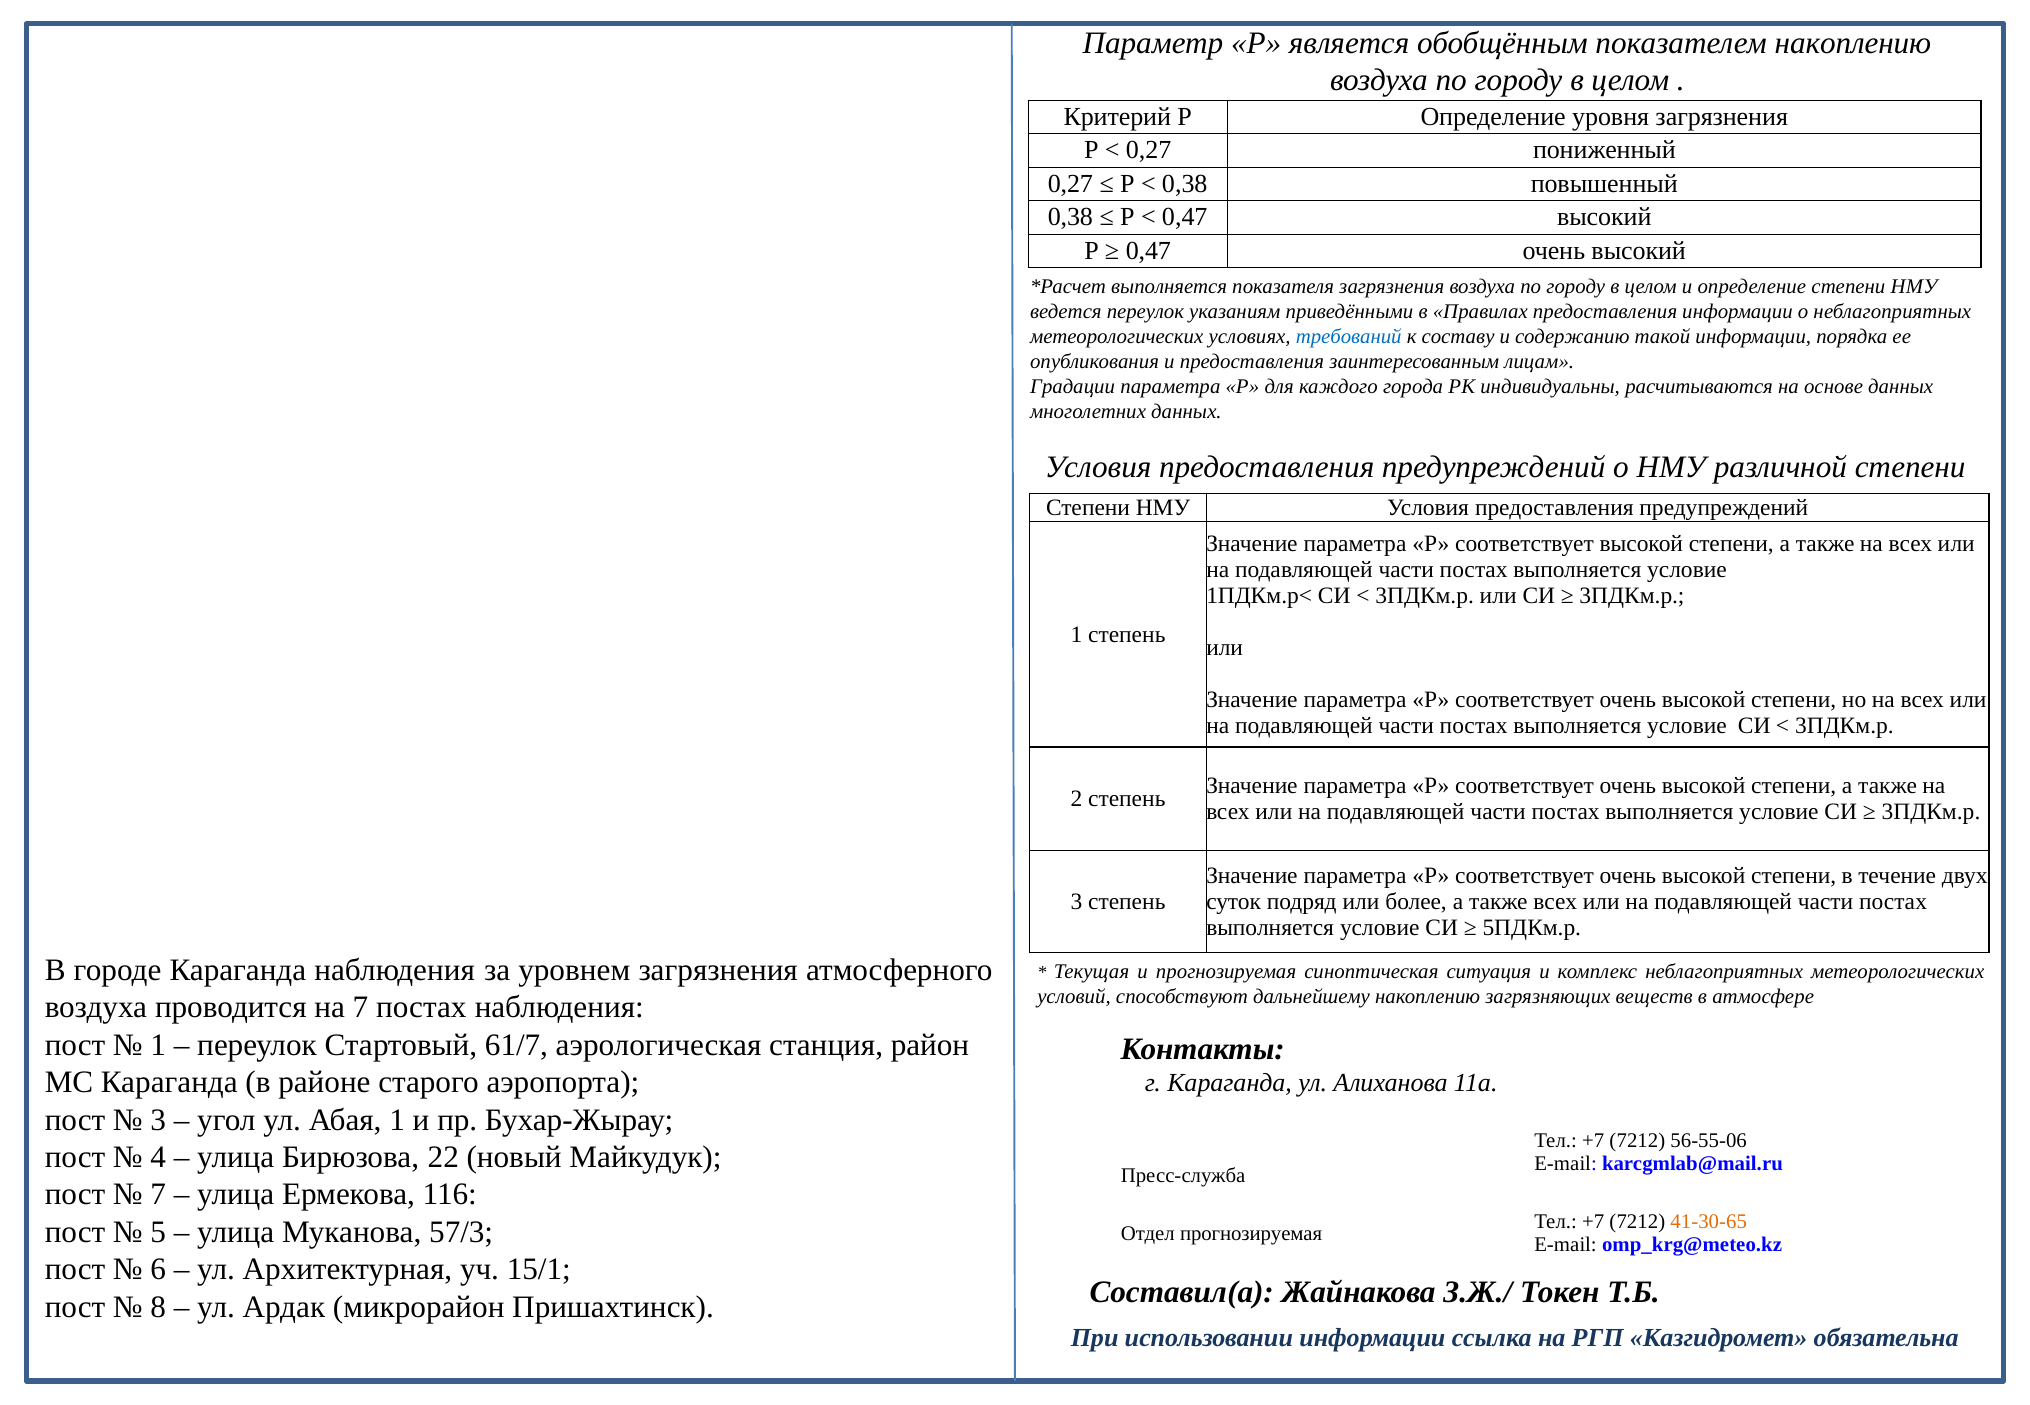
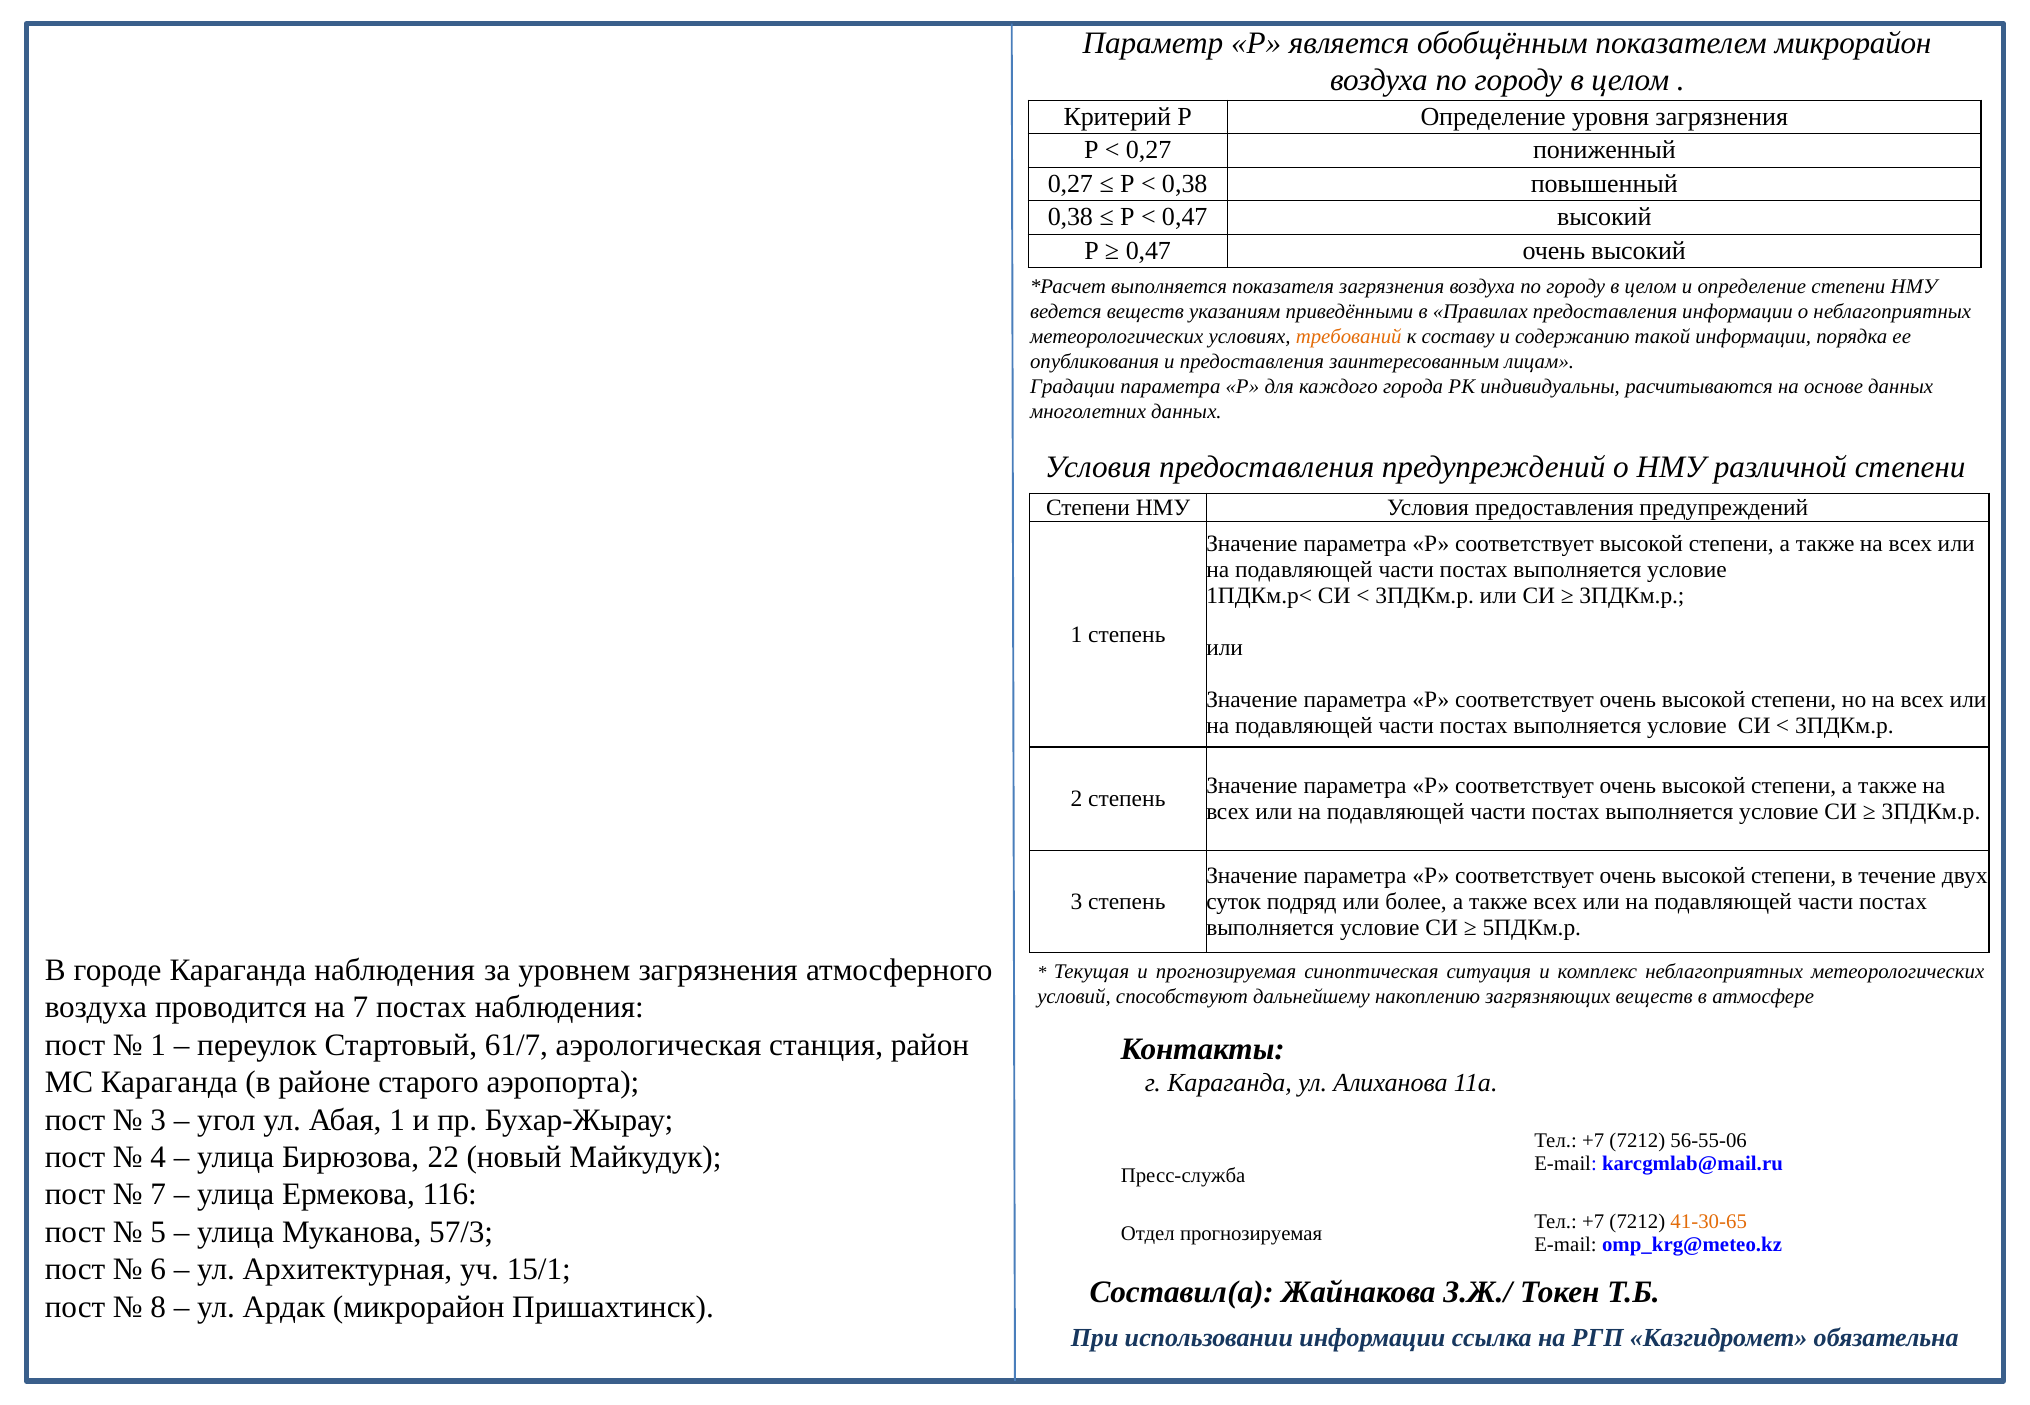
показателем накоплению: накоплению -> микрорайон
ведется переулок: переулок -> веществ
требований colour: blue -> orange
